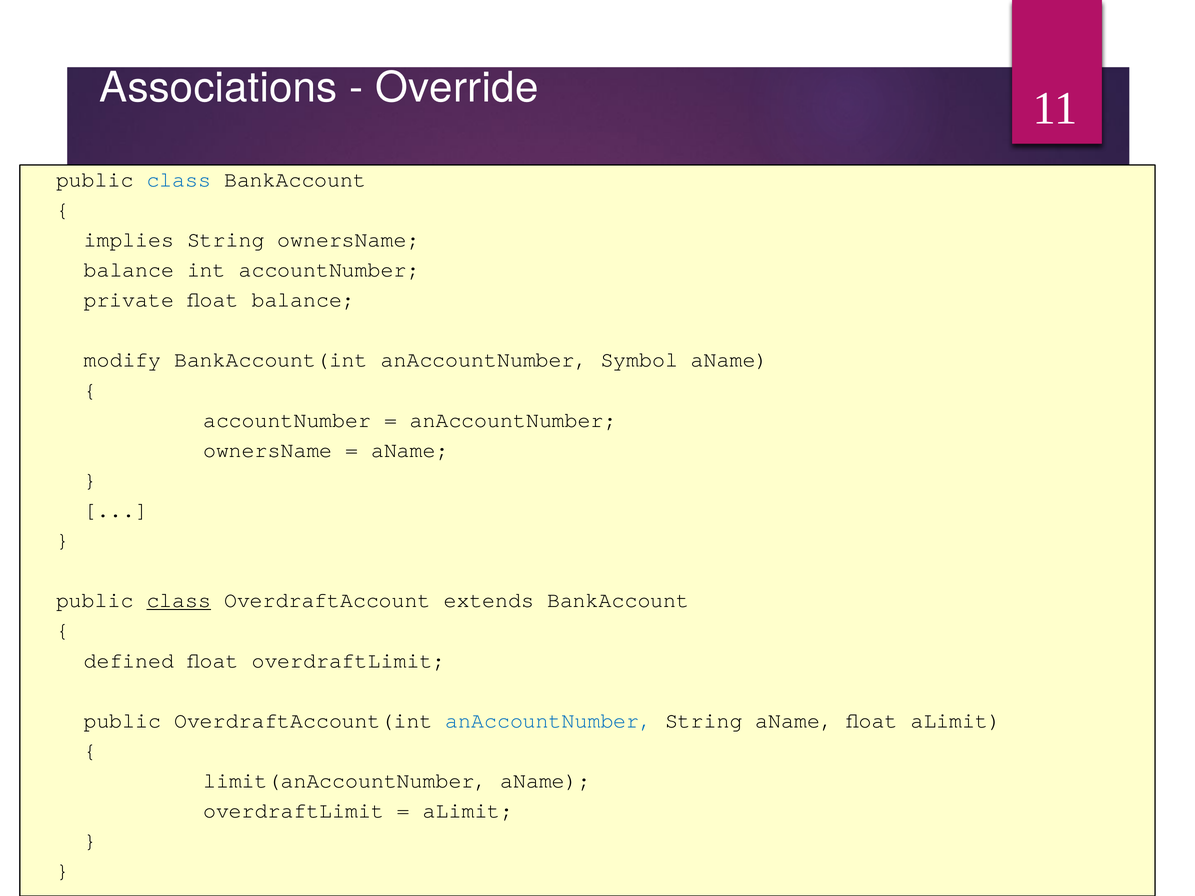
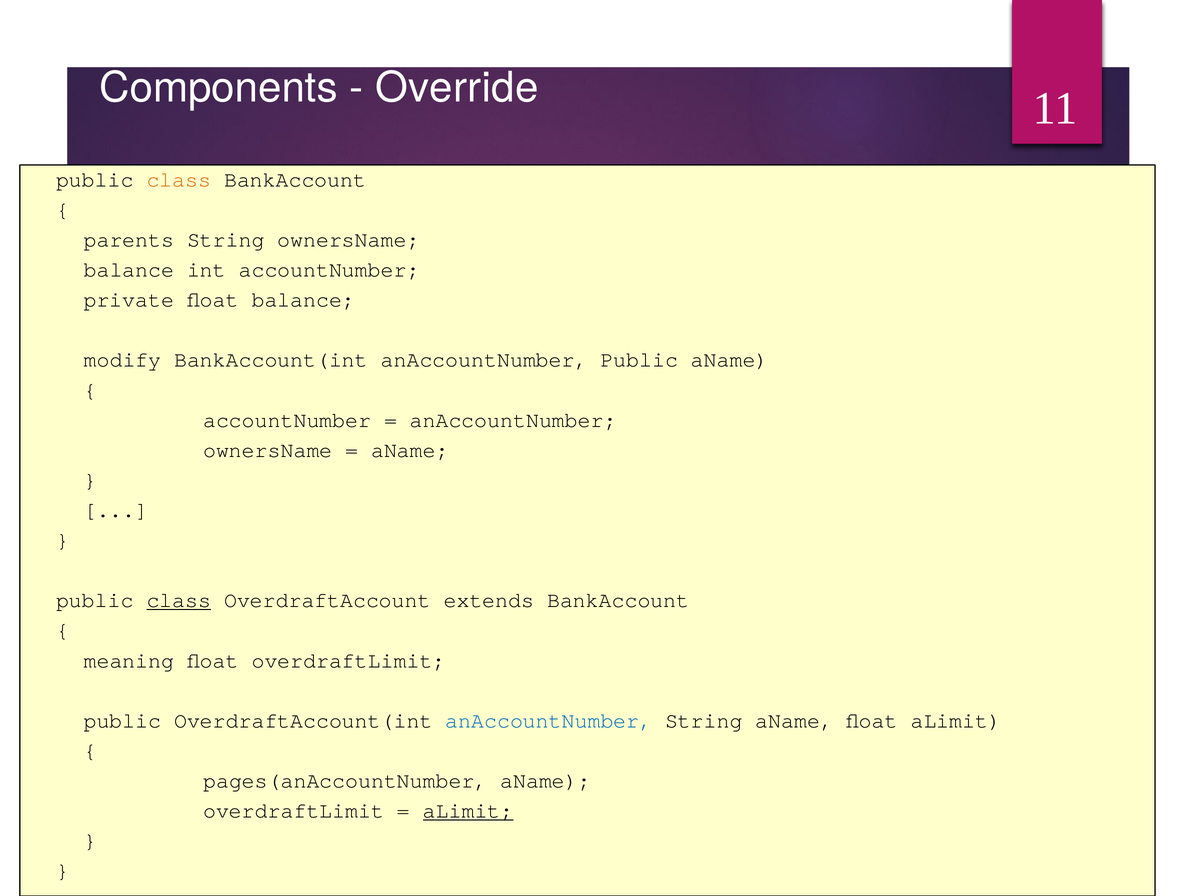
Associations: Associations -> Components
class at (179, 180) colour: blue -> orange
implies: implies -> parents
anAccountNumber Symbol: Symbol -> Public
defined: defined -> meaning
limit(anAccountNumber: limit(anAccountNumber -> pages(anAccountNumber
aLimit at (468, 811) underline: none -> present
